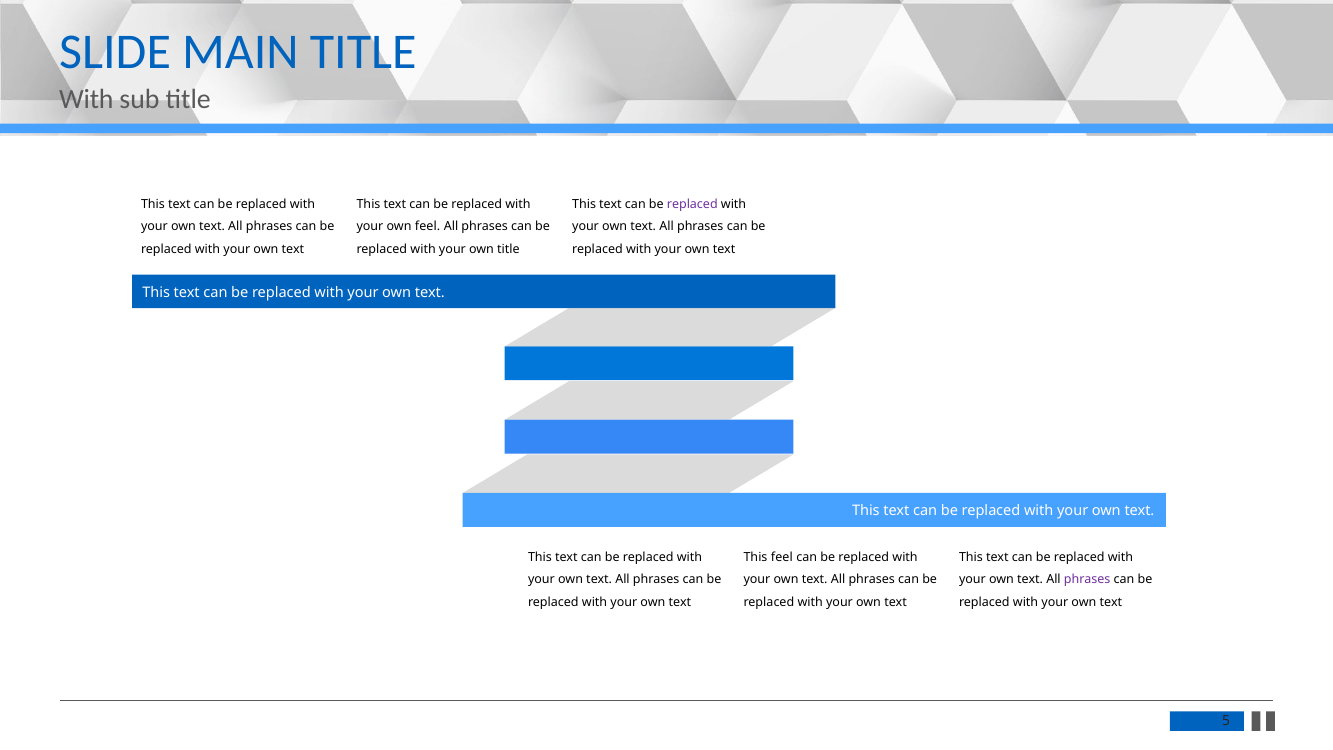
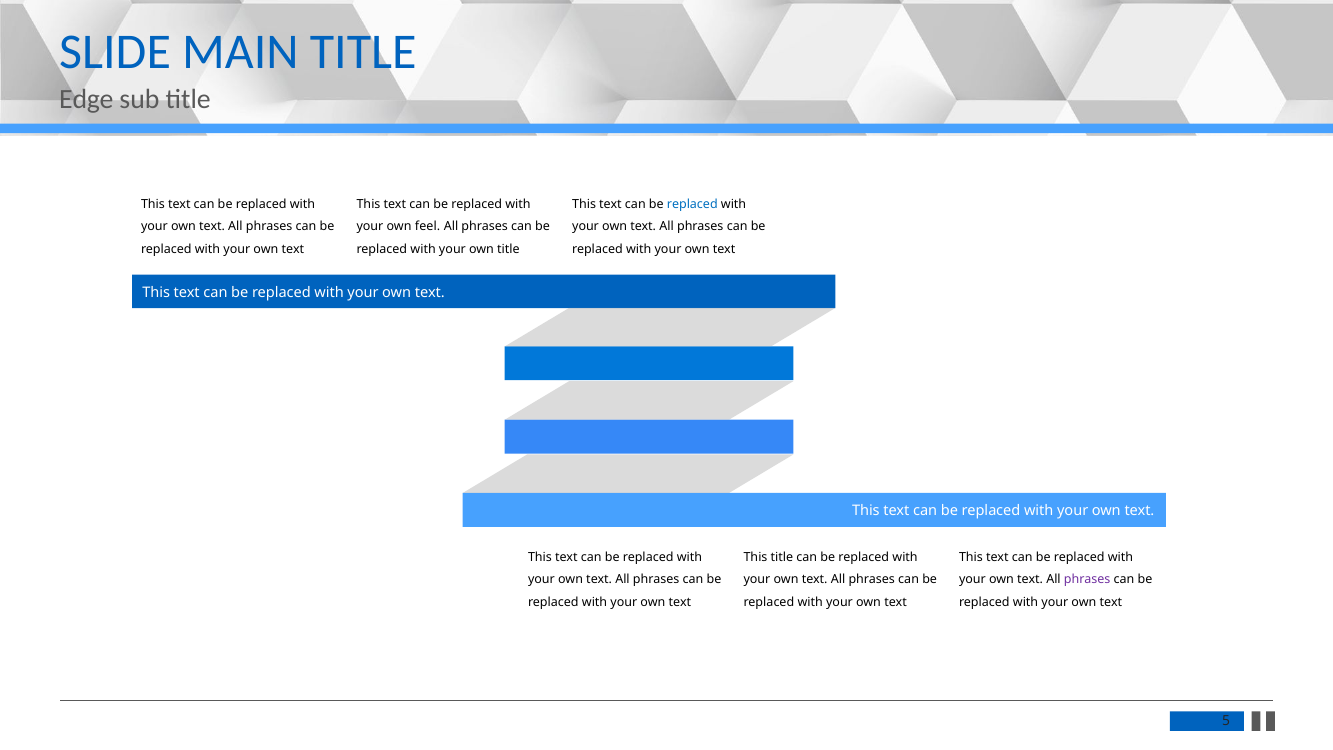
With at (86, 99): With -> Edge
replaced at (692, 204) colour: purple -> blue
This feel: feel -> title
